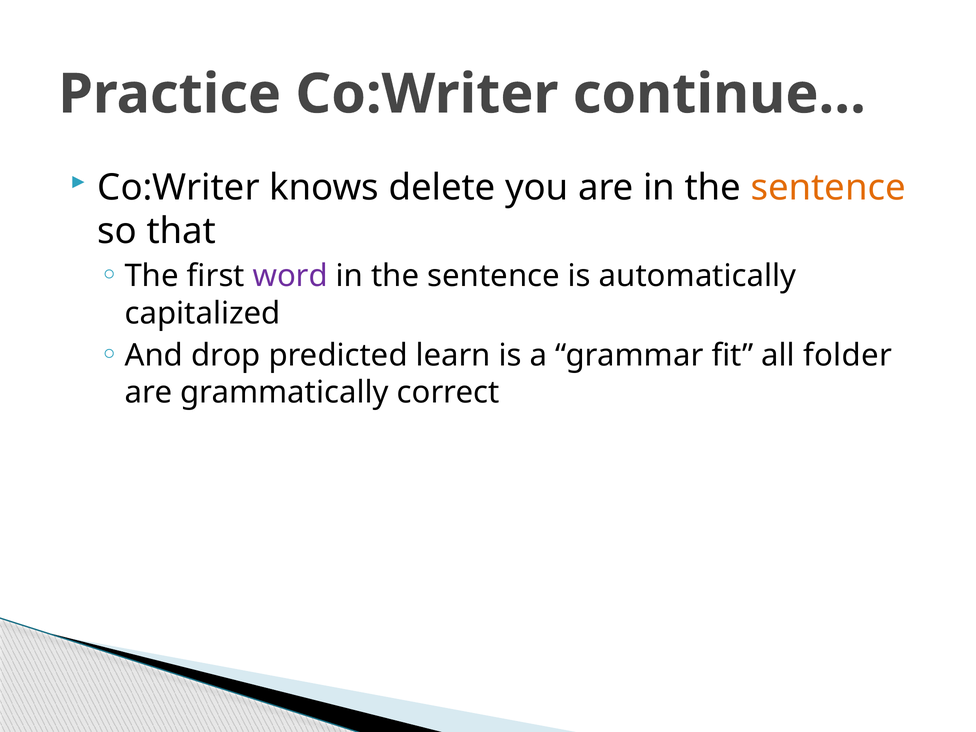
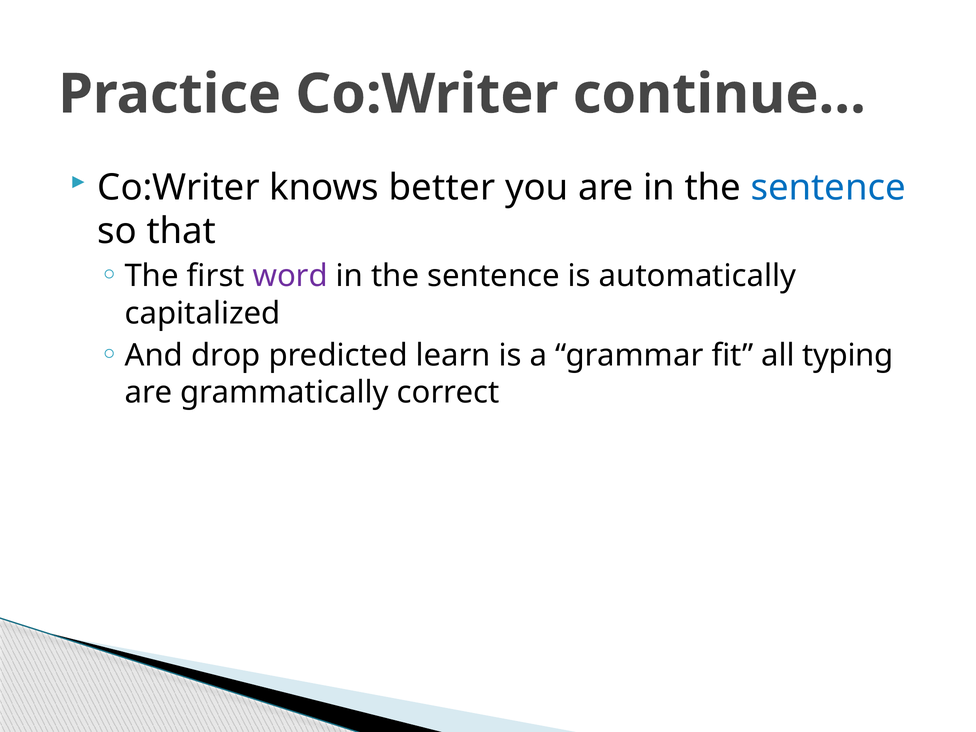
delete: delete -> better
sentence at (828, 187) colour: orange -> blue
folder: folder -> typing
